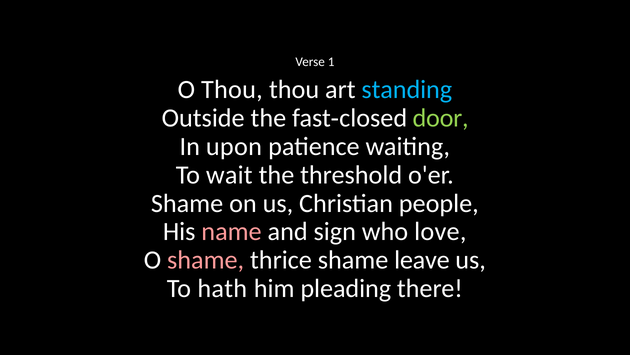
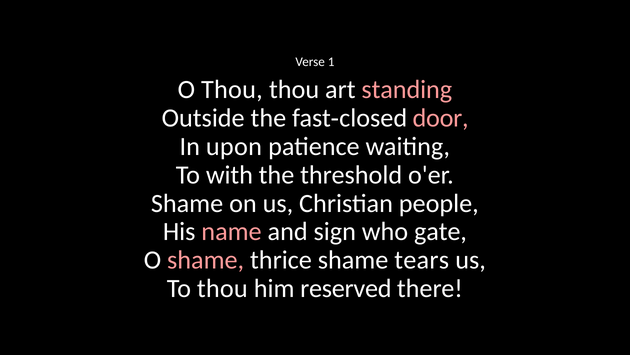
standing colour: light blue -> pink
door colour: light green -> pink
wait: wait -> with
love: love -> gate
leave: leave -> tears
To hath: hath -> thou
pleading: pleading -> reserved
